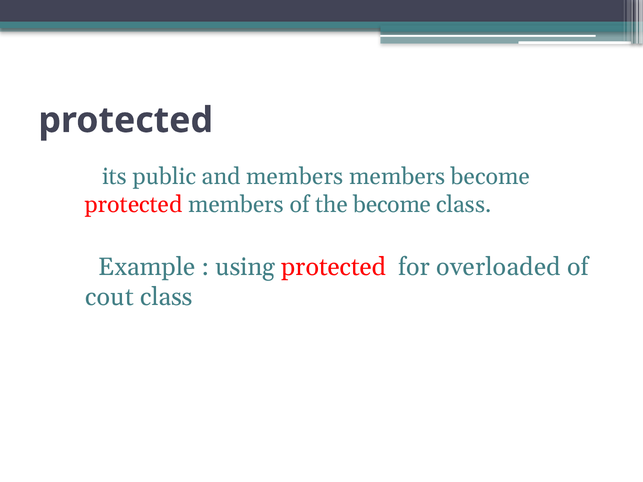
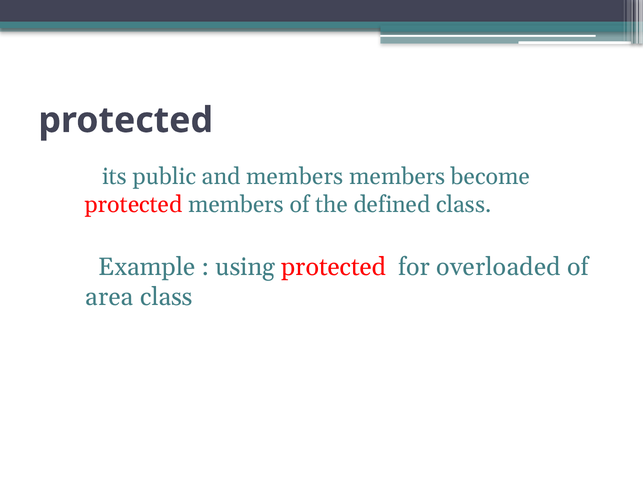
the become: become -> defined
cout: cout -> area
